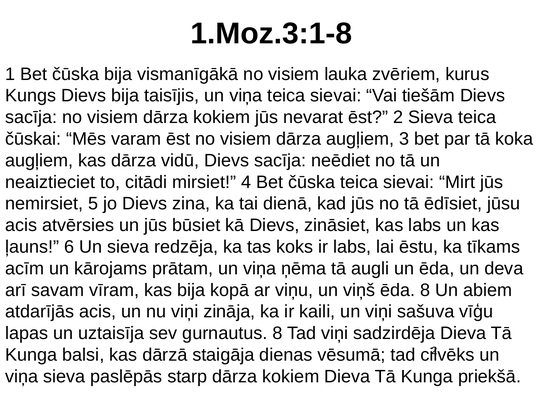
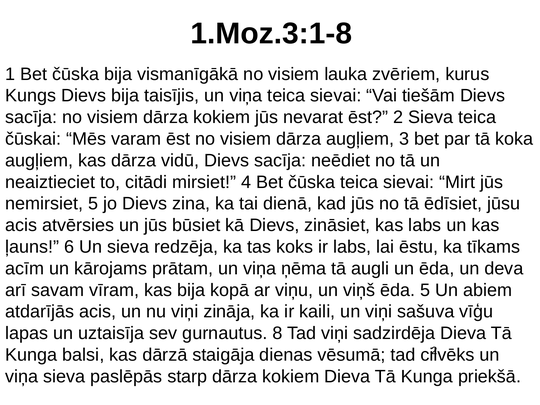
ēda 8: 8 -> 5
